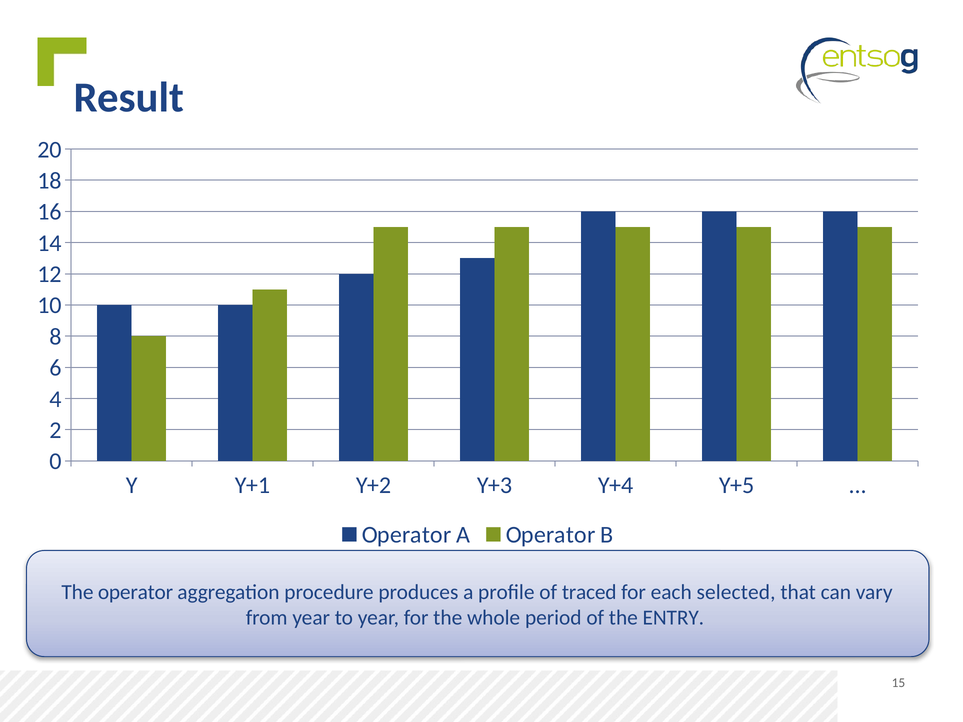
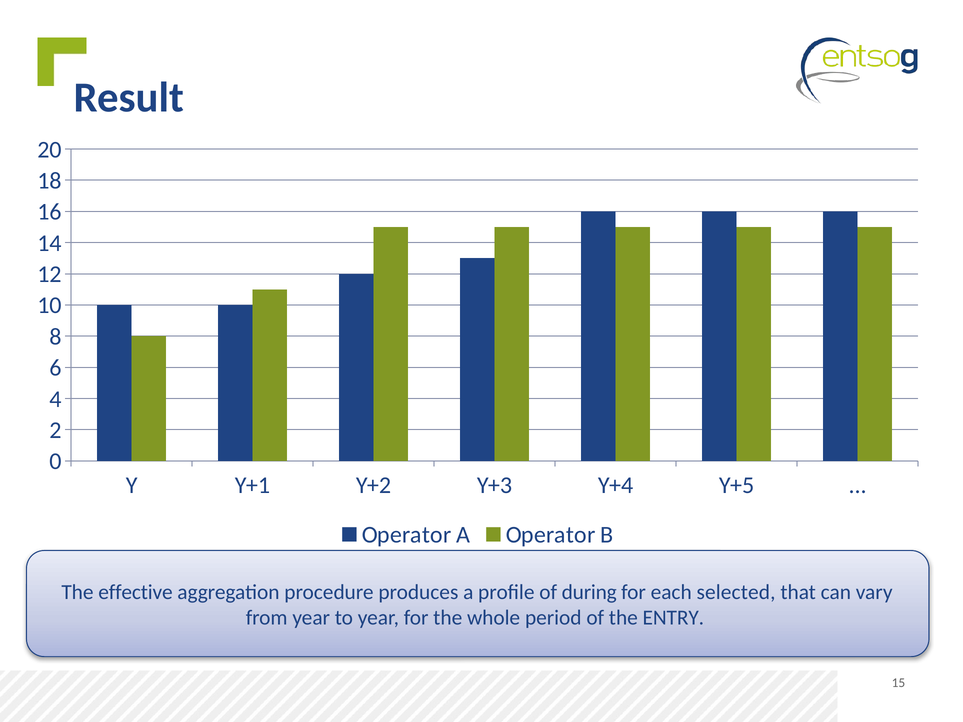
The operator: operator -> effective
traced: traced -> during
